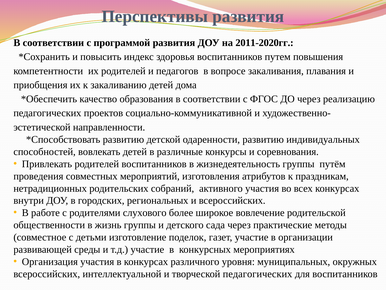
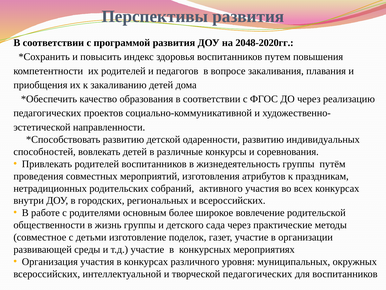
2011-2020гг: 2011-2020гг -> 2048-2020гг
слухового: слухового -> основным
